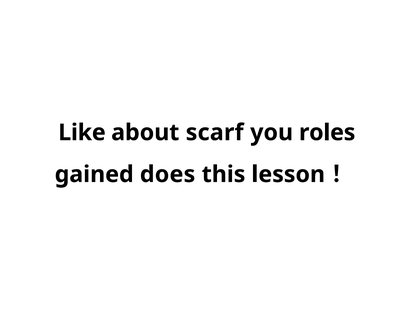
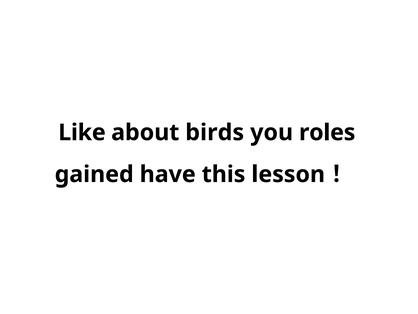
scarf: scarf -> birds
does: does -> have
